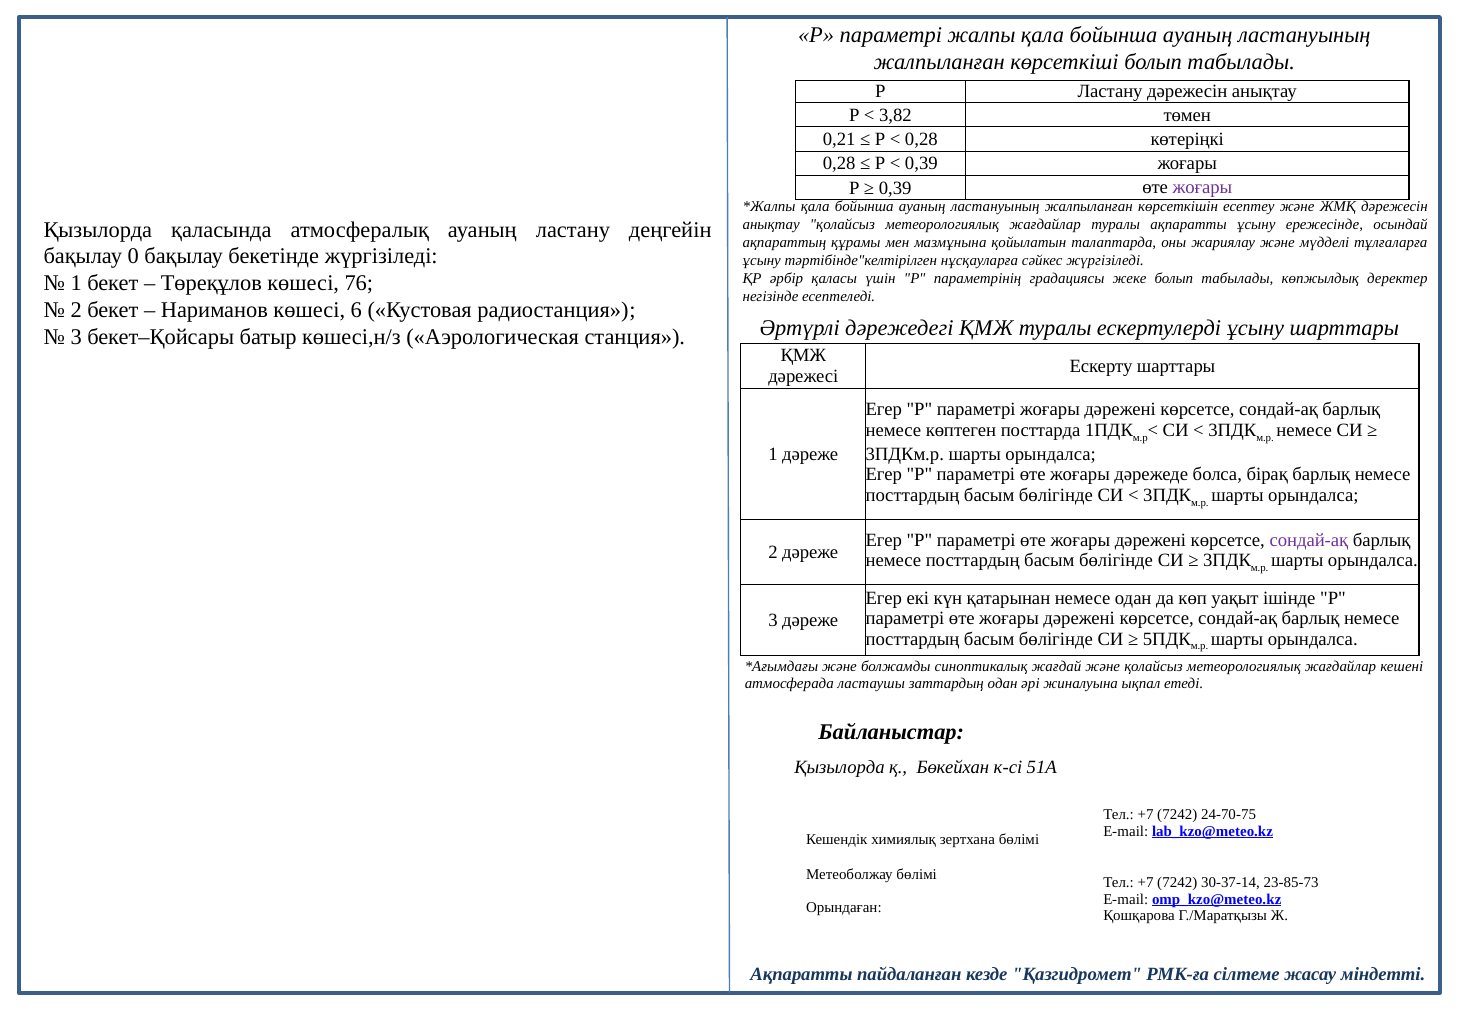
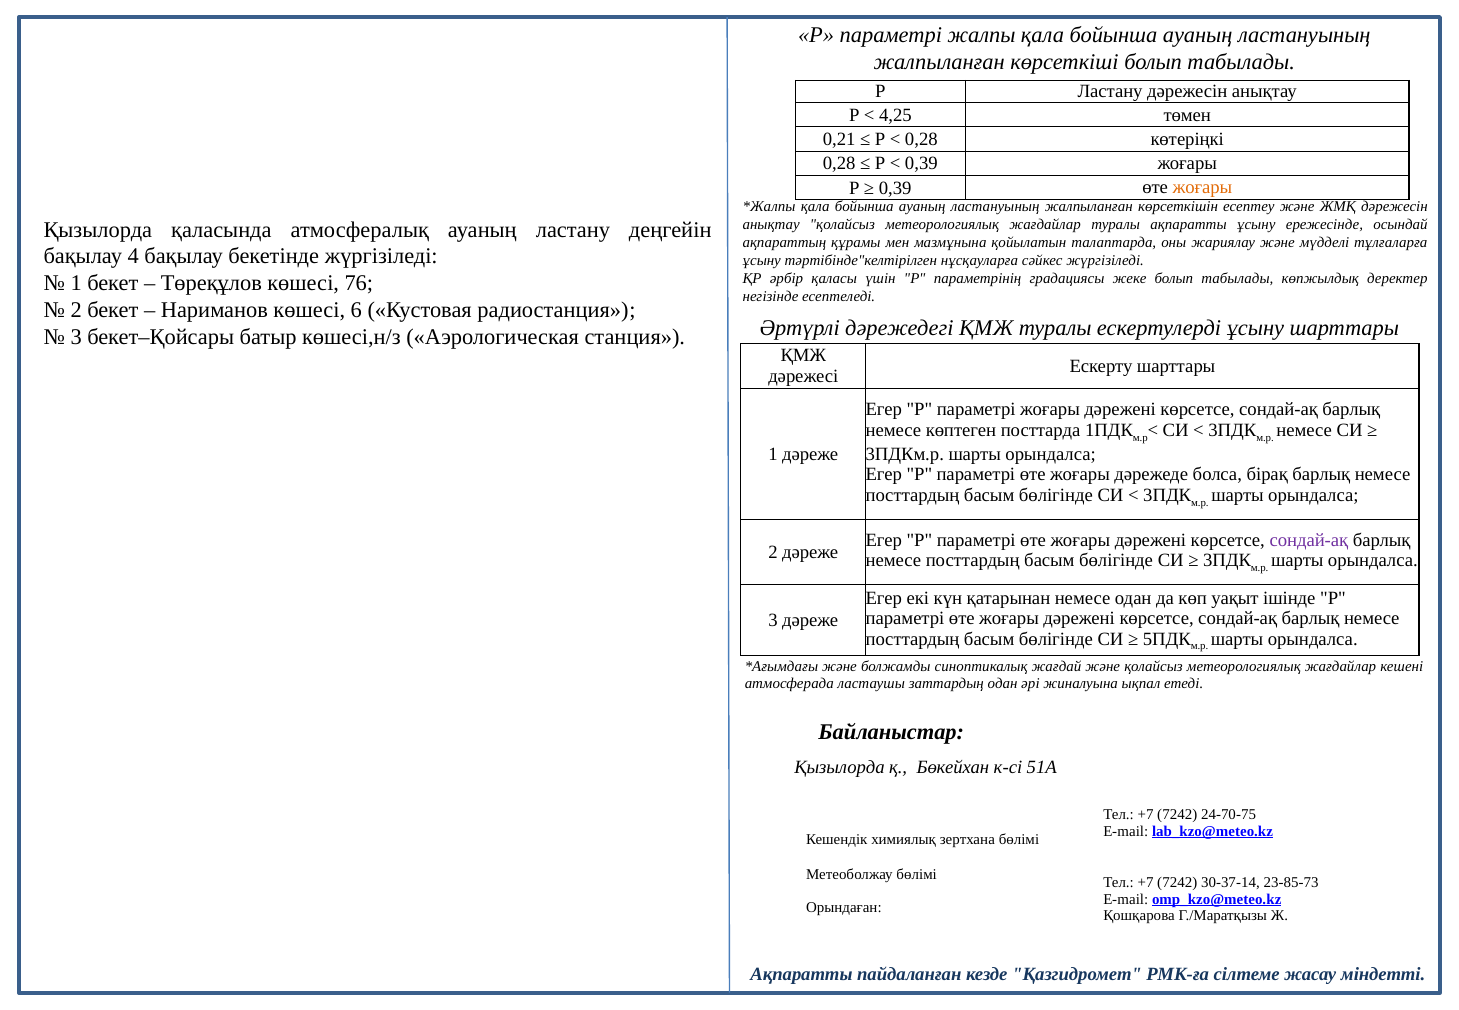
3,82: 3,82 -> 4,25
жоғары at (1202, 187) colour: purple -> orange
0: 0 -> 4
